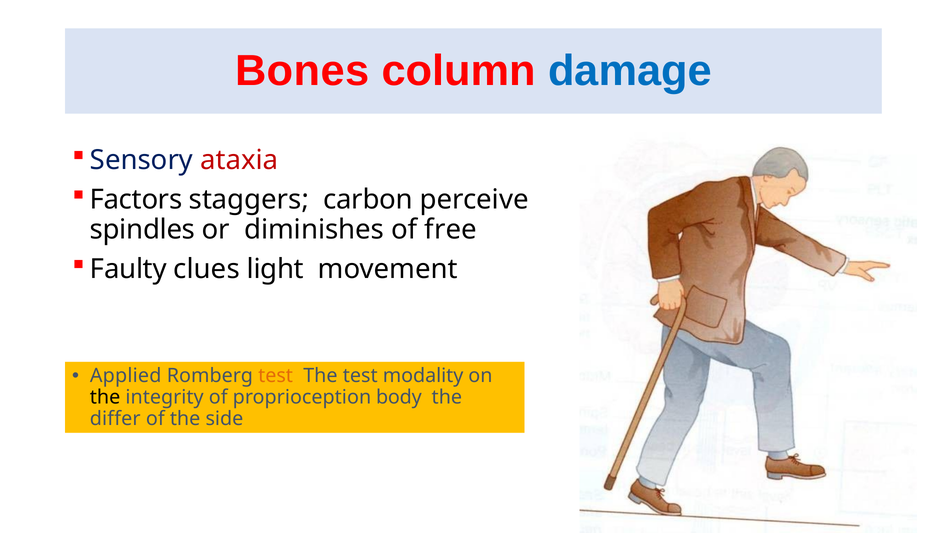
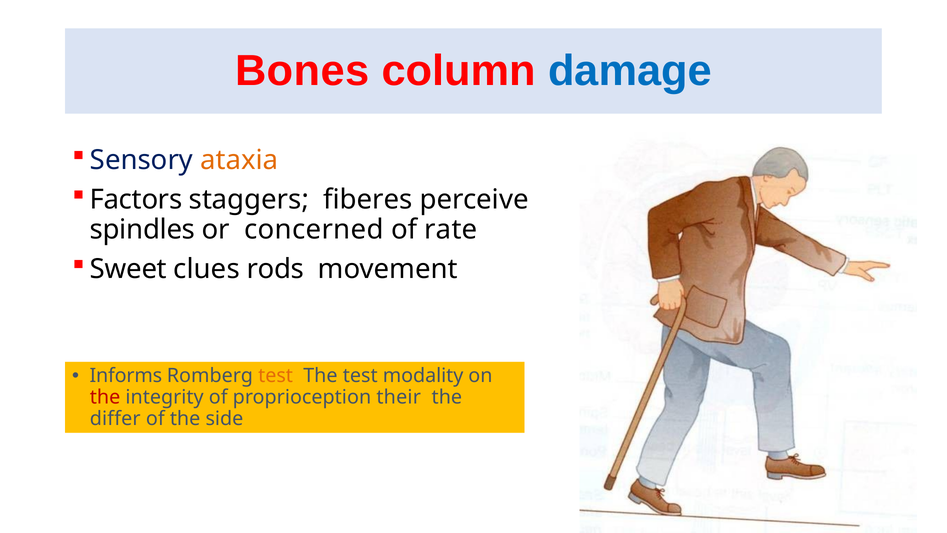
ataxia colour: red -> orange
carbon: carbon -> fiberes
diminishes: diminishes -> concerned
free: free -> rate
Faulty: Faulty -> Sweet
light: light -> rods
Applied: Applied -> Informs
the at (105, 397) colour: black -> red
body: body -> their
